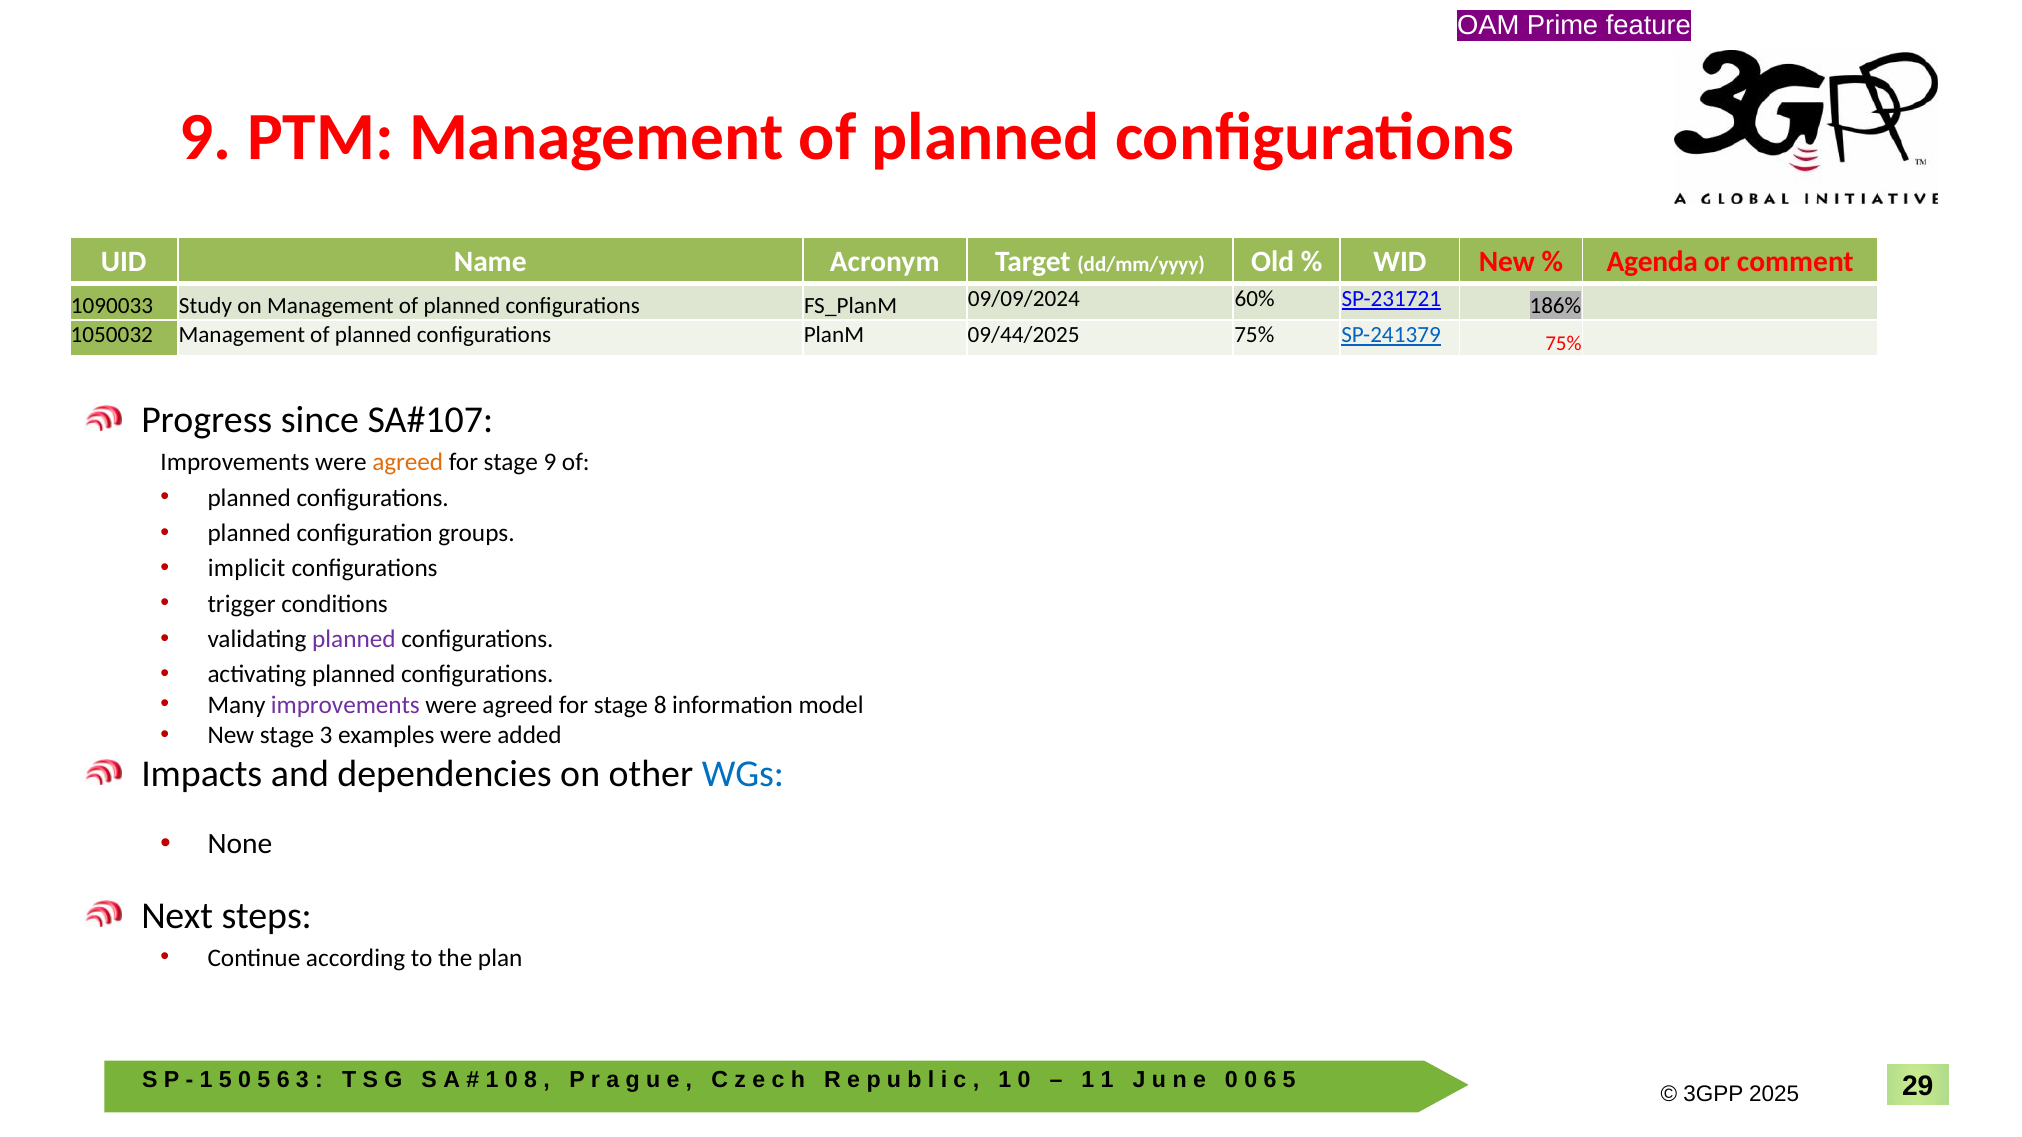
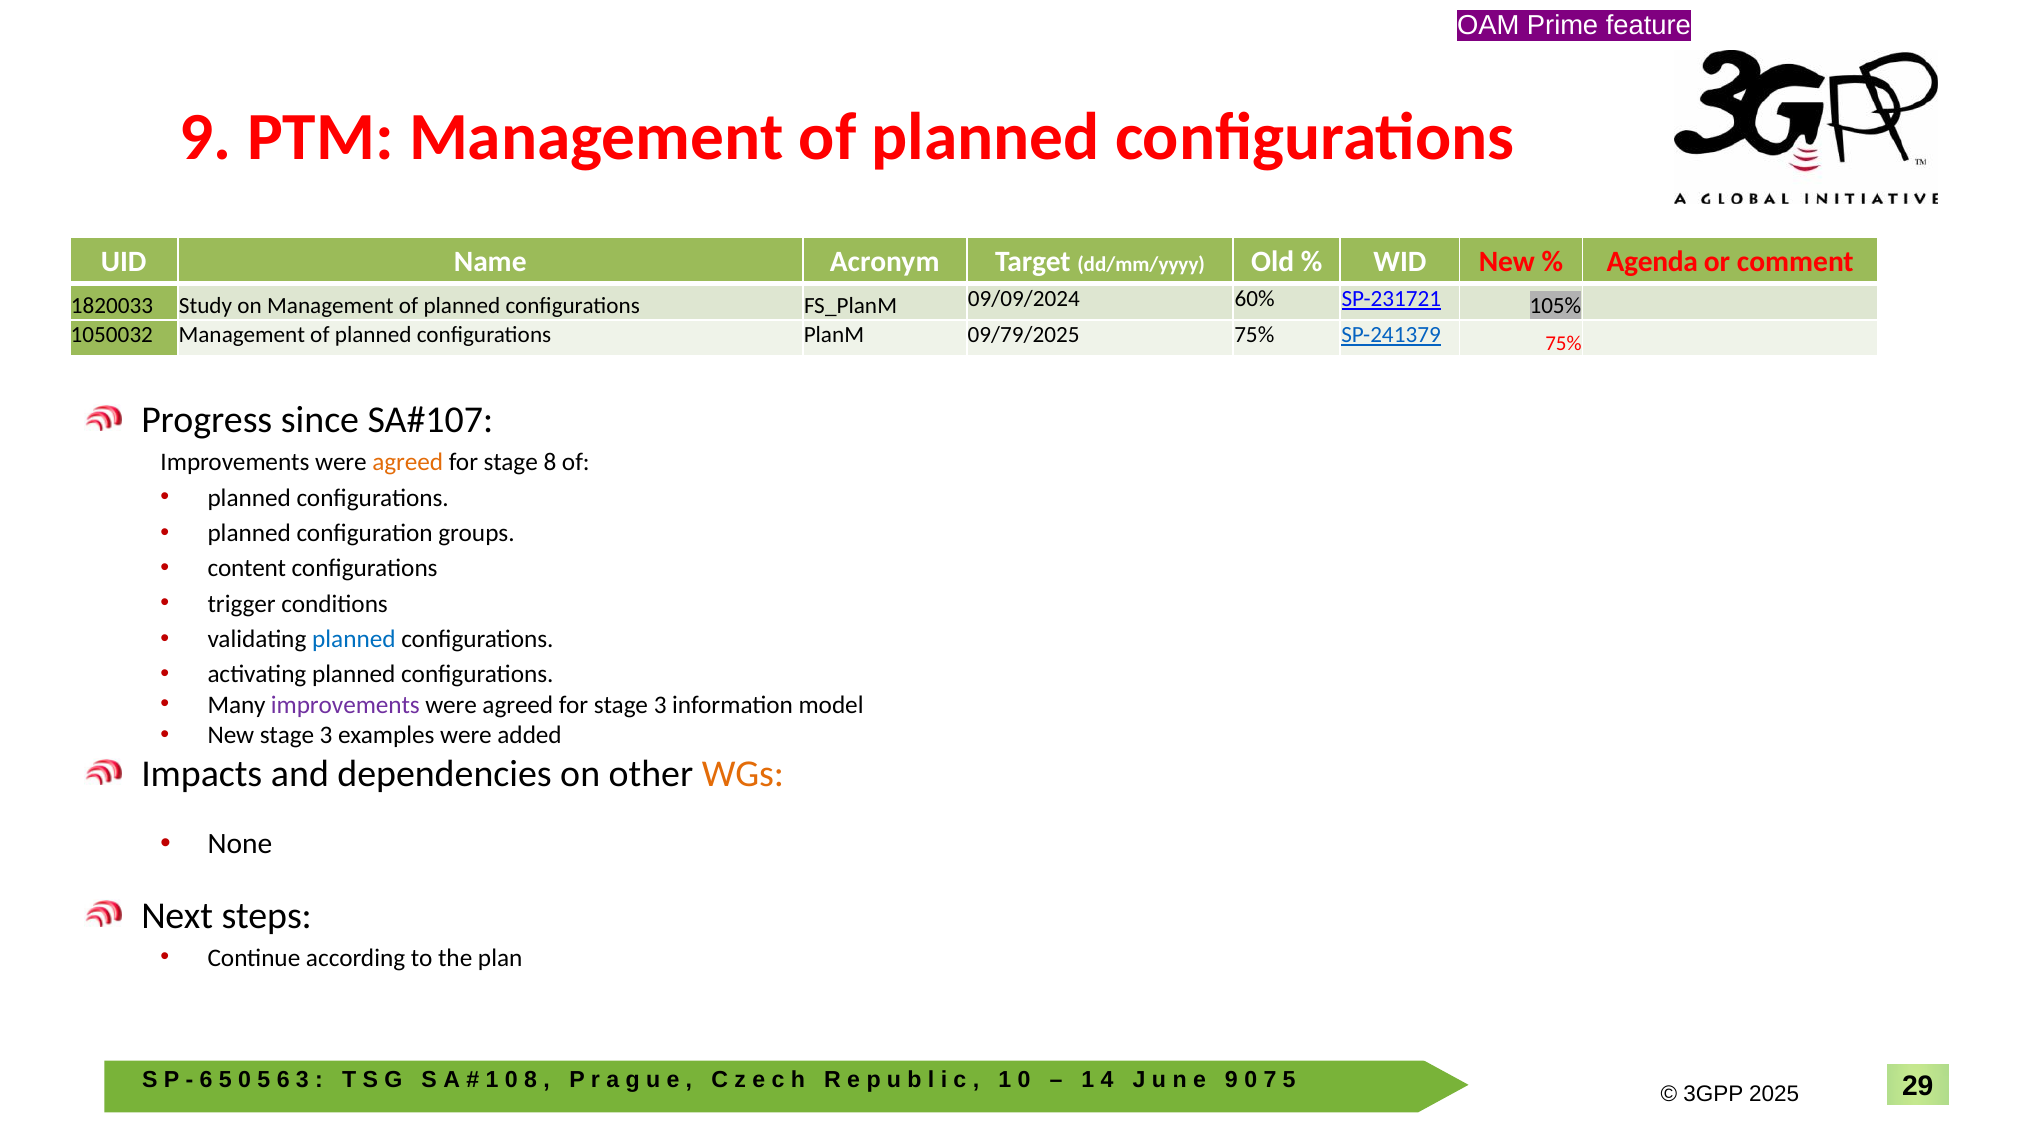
1090033: 1090033 -> 1820033
186%: 186% -> 105%
09/44/2025: 09/44/2025 -> 09/79/2025
stage 9: 9 -> 8
implicit: implicit -> content
planned at (354, 639) colour: purple -> blue
for stage 8: 8 -> 3
WGs colour: blue -> orange
1 at (206, 1080): 1 -> 6
1 at (1107, 1080): 1 -> 4
0 at (1231, 1080): 0 -> 9
6 at (1270, 1080): 6 -> 7
